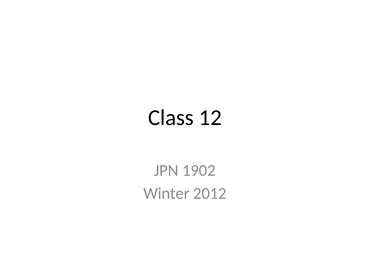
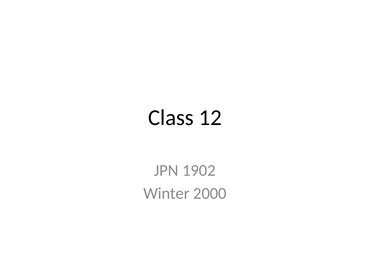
2012: 2012 -> 2000
